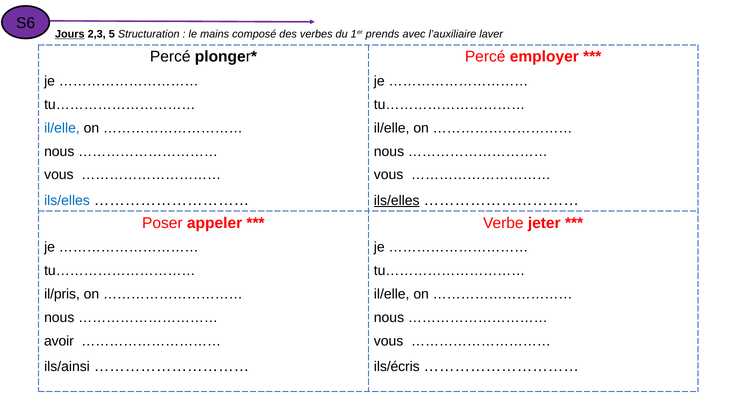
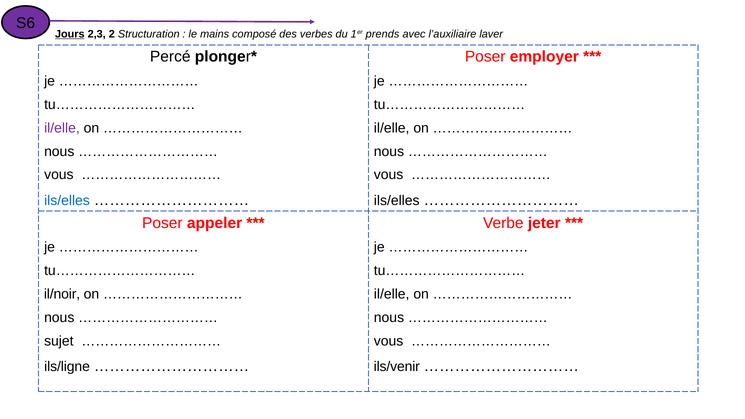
5: 5 -> 2
Percé at (485, 57): Percé -> Poser
il/elle at (62, 128) colour: blue -> purple
ils/elles at (397, 201) underline: present -> none
il/pris: il/pris -> il/noir
avoir: avoir -> sujet
ils/ainsi: ils/ainsi -> ils/ligne
ils/écris: ils/écris -> ils/venir
